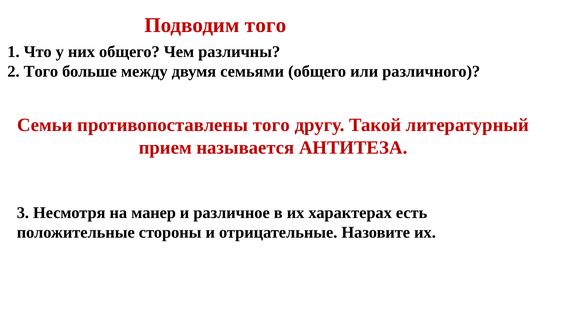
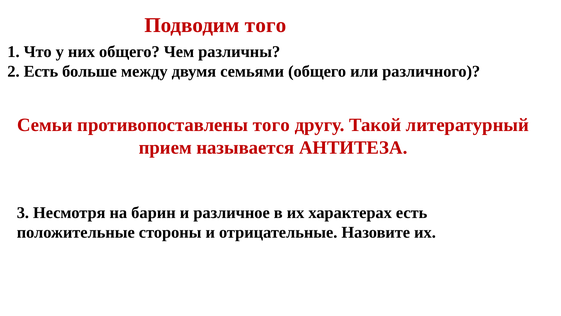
2 Того: Того -> Есть
манер: манер -> барин
